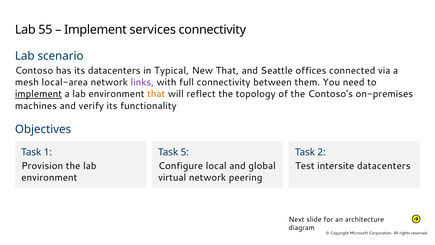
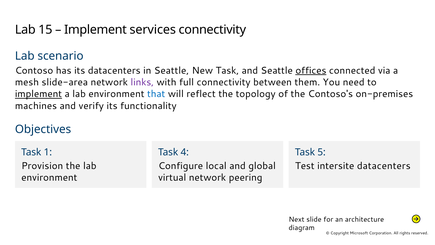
55: 55 -> 15
in Typical: Typical -> Seattle
New That: That -> Task
offices underline: none -> present
local-area: local-area -> slide-area
that at (156, 94) colour: orange -> blue
5: 5 -> 4
2: 2 -> 5
